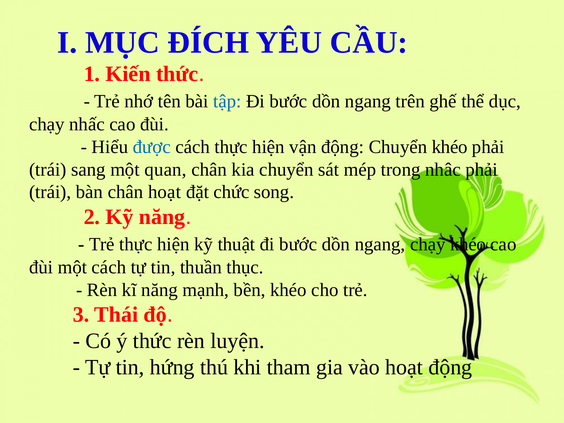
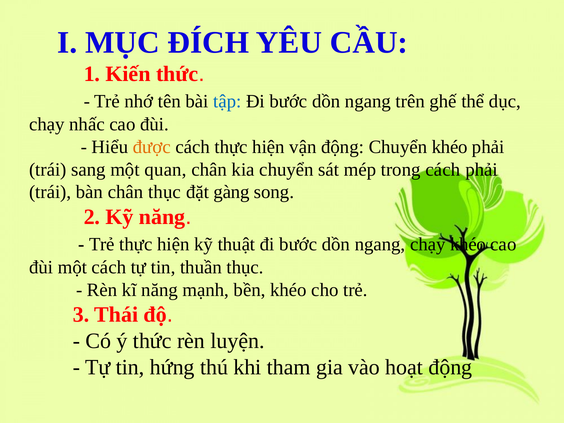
được colour: blue -> orange
trong nhâc: nhâc -> cách
chân hoạt: hoạt -> thục
chức: chức -> gàng
